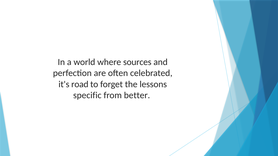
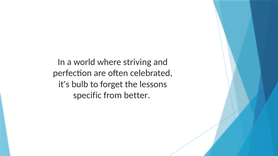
sources: sources -> striving
road: road -> bulb
